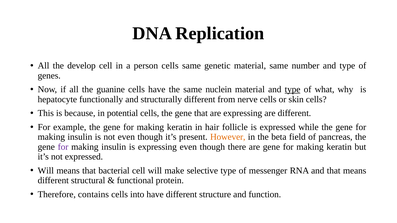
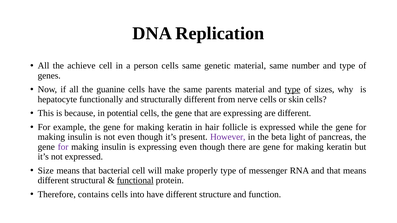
develop: develop -> achieve
nuclein: nuclein -> parents
what: what -> sizes
However colour: orange -> purple
field: field -> light
Will at (46, 171): Will -> Size
selective: selective -> properly
functional underline: none -> present
